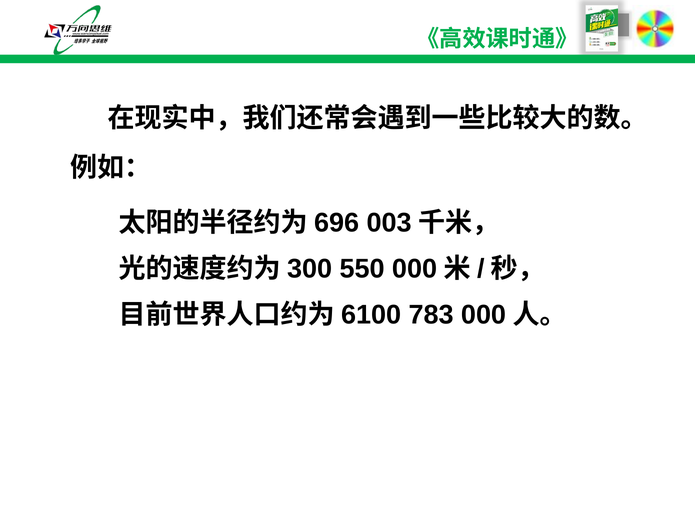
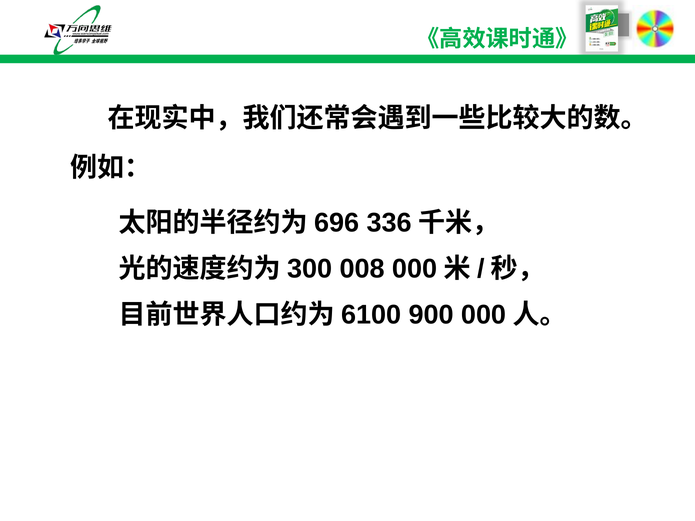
003: 003 -> 336
550: 550 -> 008
783: 783 -> 900
